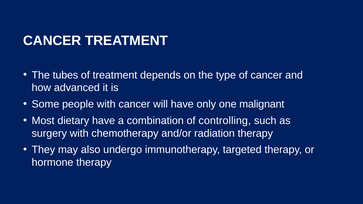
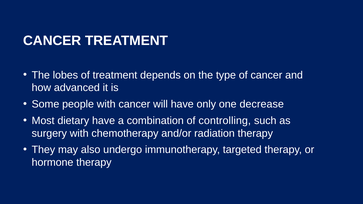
tubes: tubes -> lobes
malignant: malignant -> decrease
